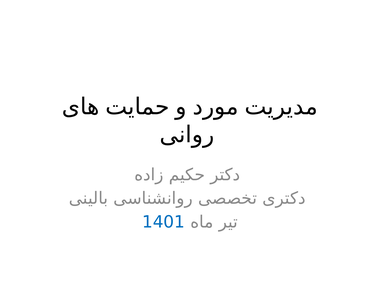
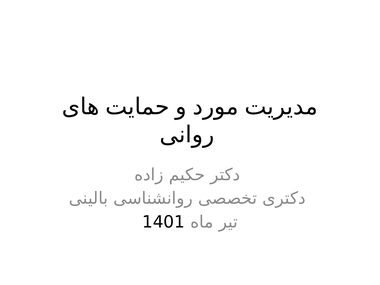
1401 colour: blue -> black
